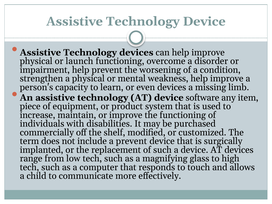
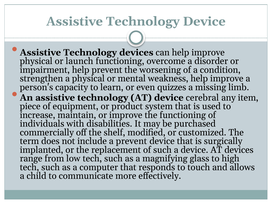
even devices: devices -> quizzes
software: software -> cerebral
